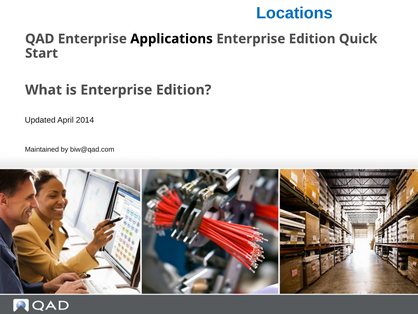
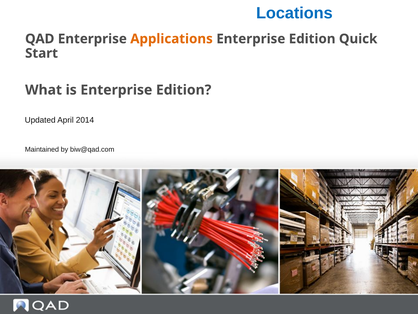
Applications colour: black -> orange
